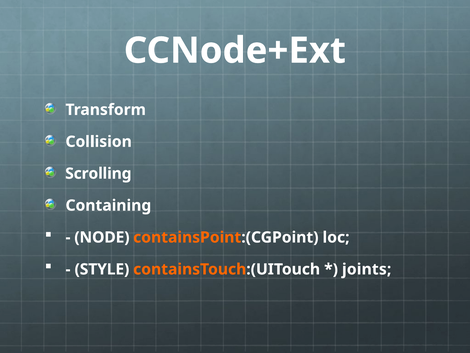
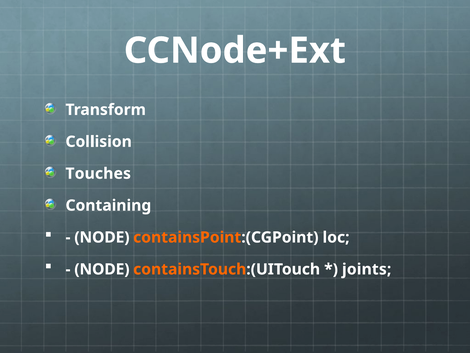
Scrolling: Scrolling -> Touches
STYLE at (102, 269): STYLE -> NODE
